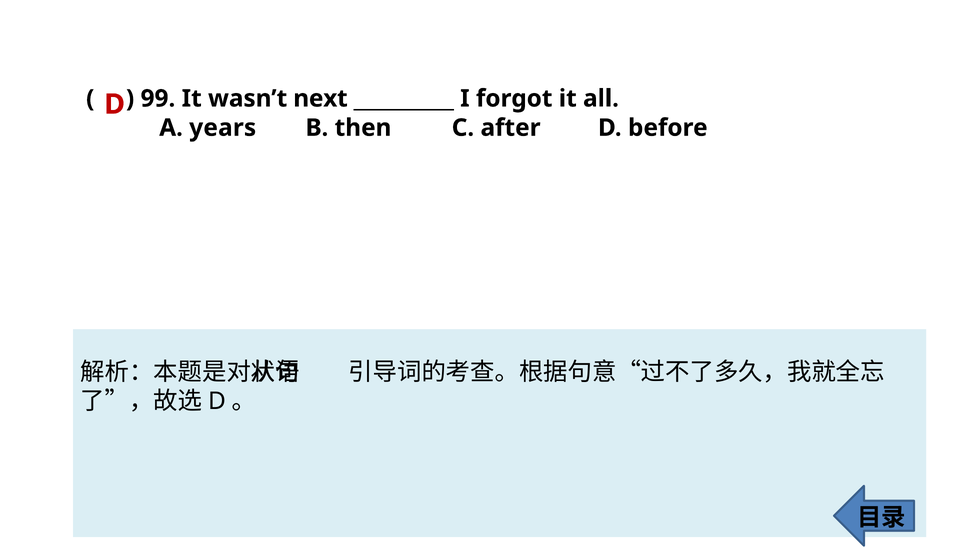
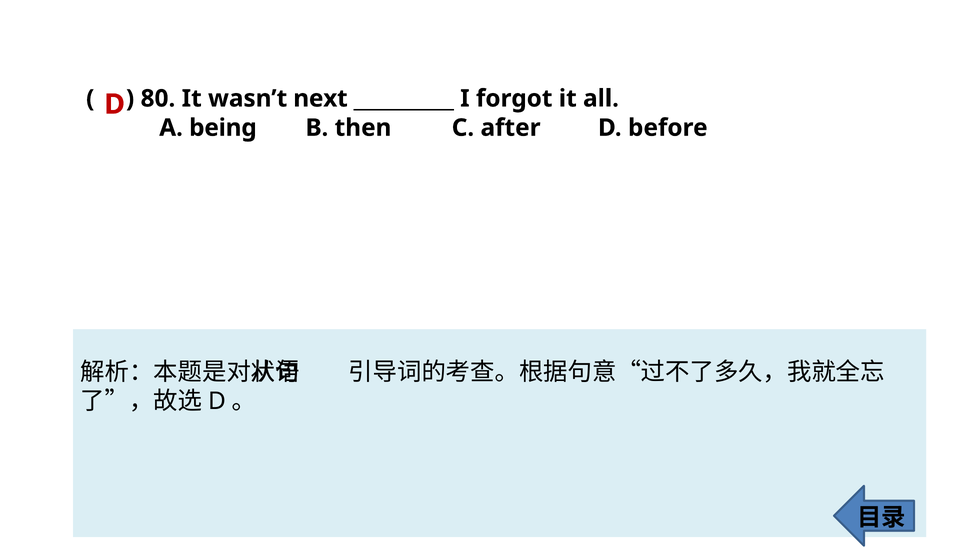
99: 99 -> 80
years: years -> being
